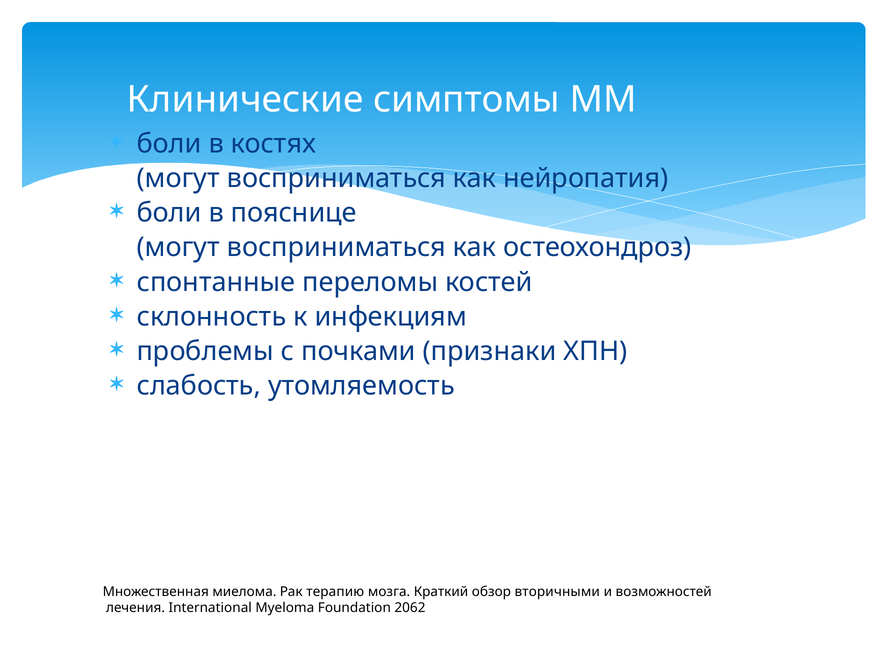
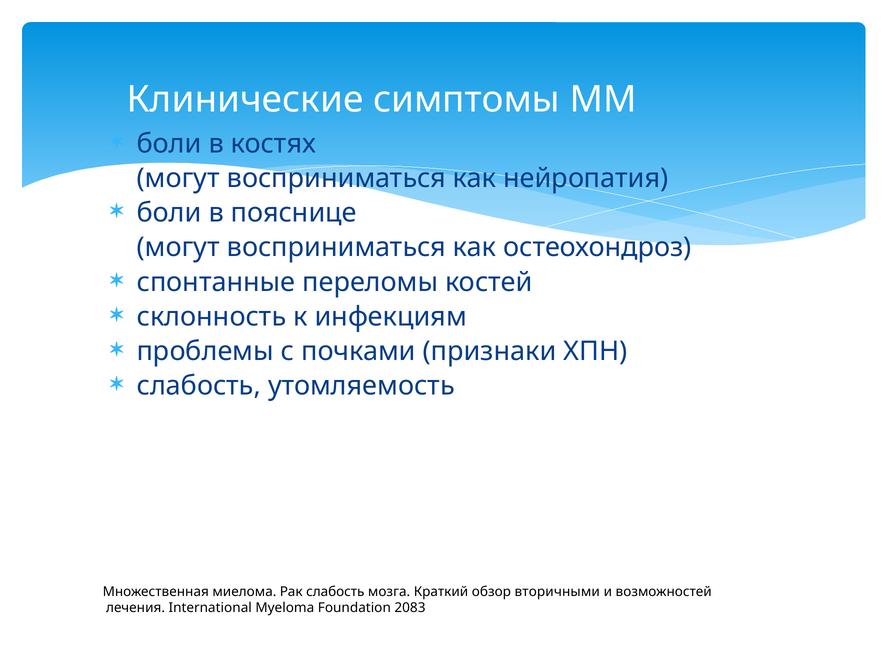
Рак терапию: терапию -> слабость
2062: 2062 -> 2083
